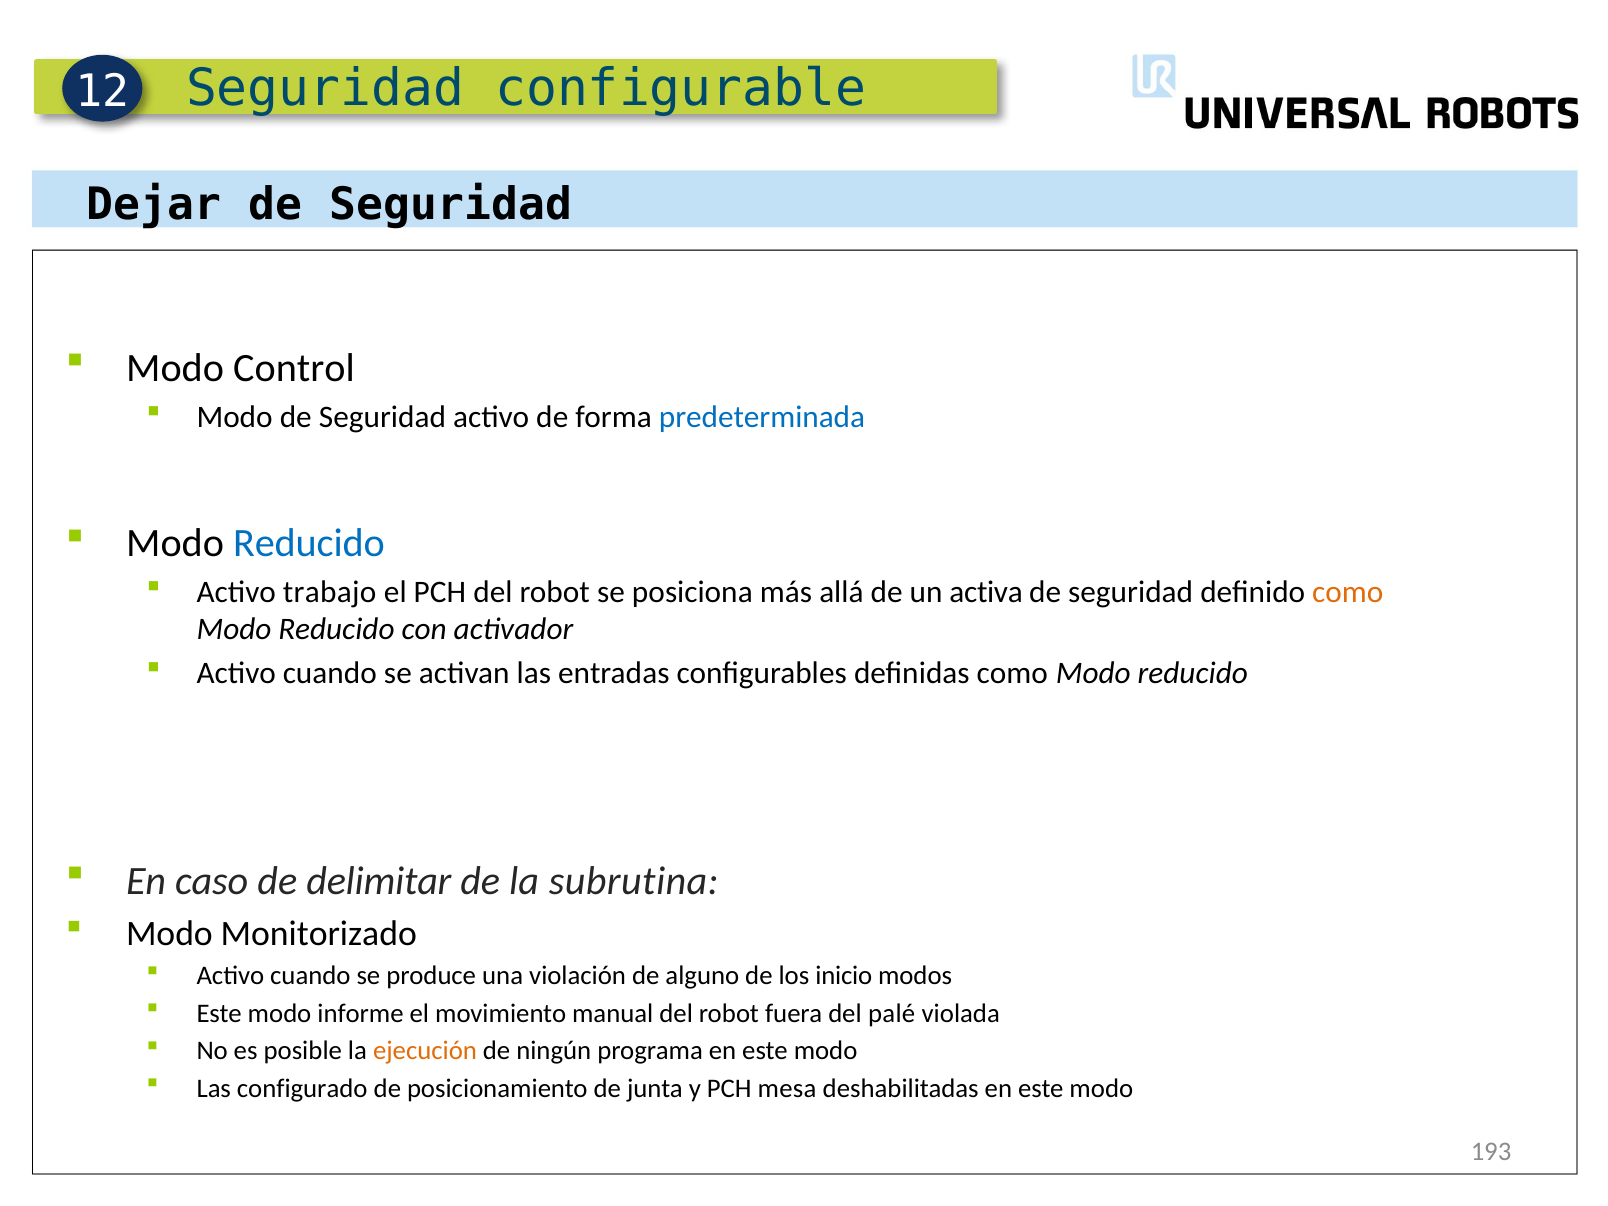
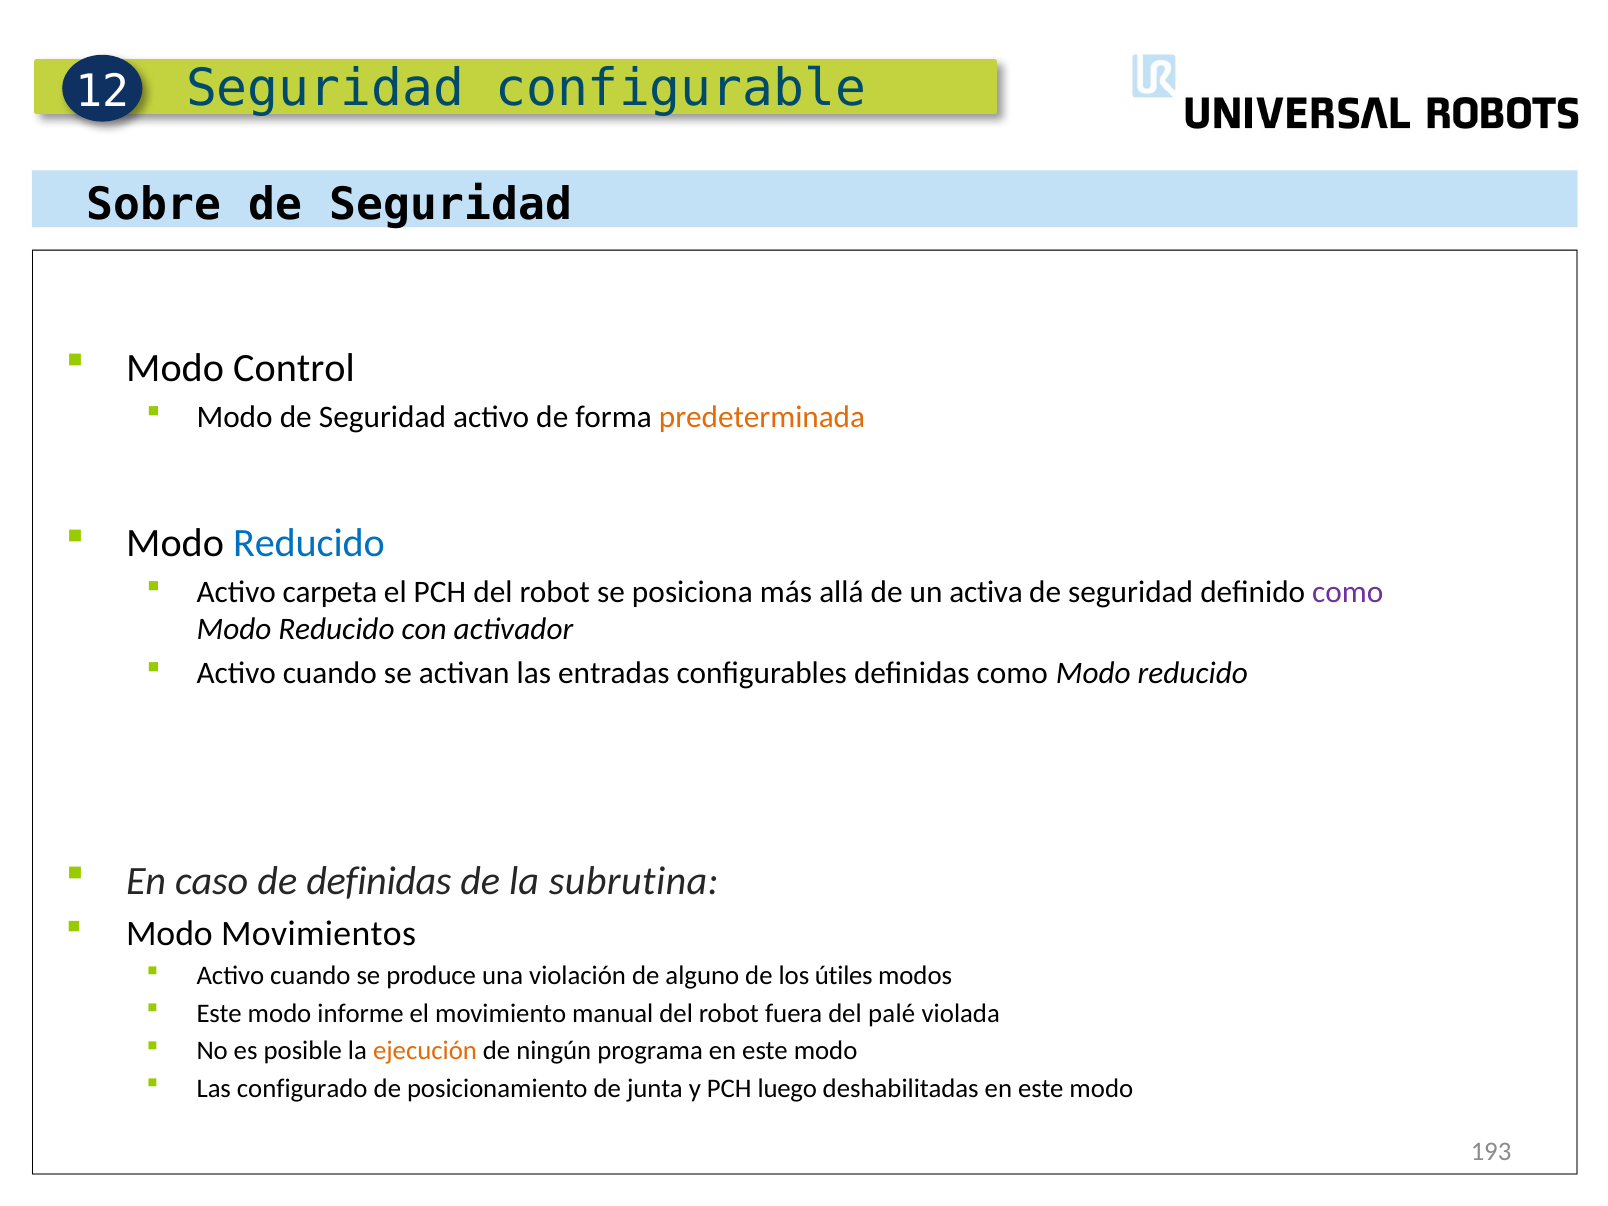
Dejar: Dejar -> Sobre
predeterminada colour: blue -> orange
trabajo: trabajo -> carpeta
como at (1348, 592) colour: orange -> purple
de delimitar: delimitar -> definidas
Monitorizado: Monitorizado -> Movimientos
inicio: inicio -> útiles
mesa: mesa -> luego
